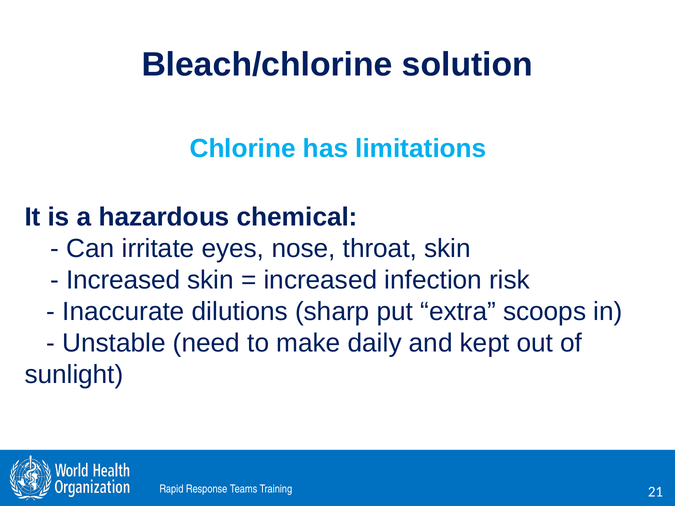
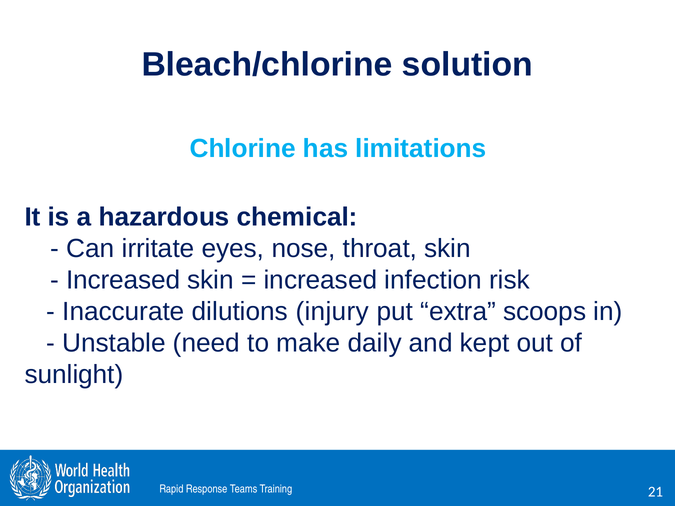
sharp: sharp -> injury
